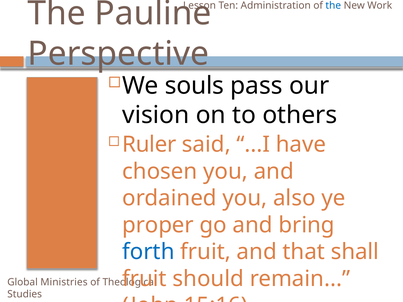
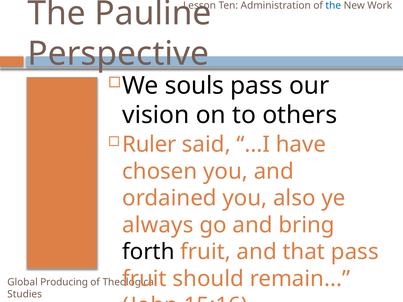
proper: proper -> always
forth colour: blue -> black
that shall: shall -> pass
Ministries: Ministries -> Producing
